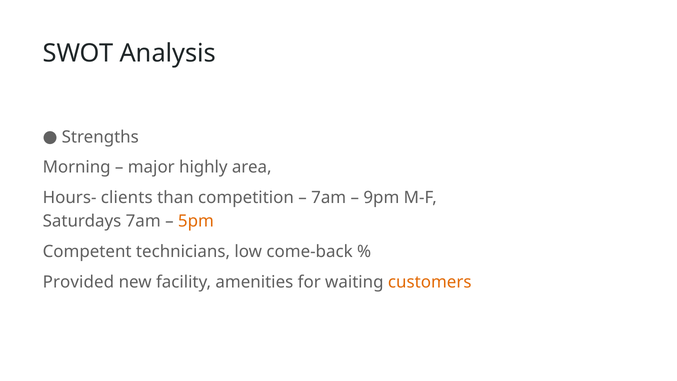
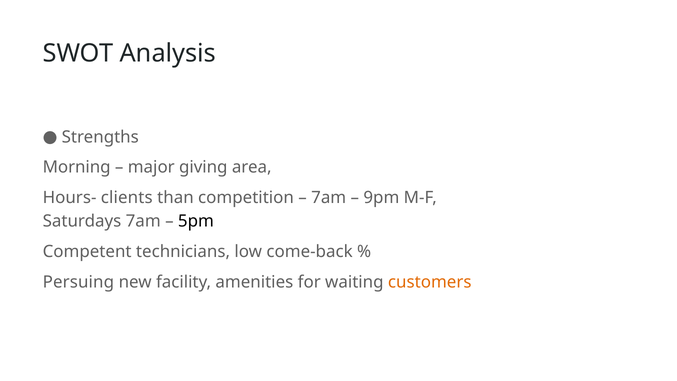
highly: highly -> giving
5pm colour: orange -> black
Provided: Provided -> Persuing
